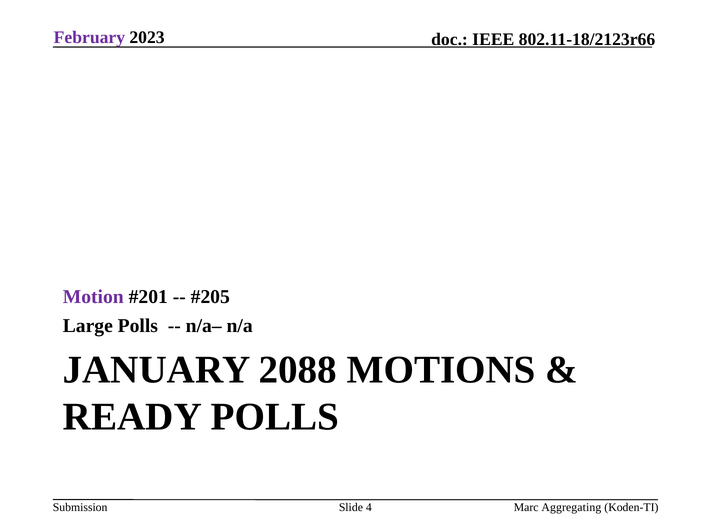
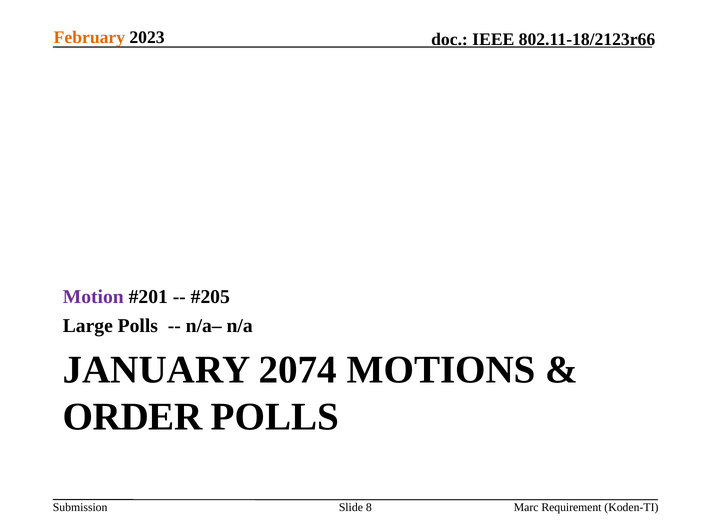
February colour: purple -> orange
2088: 2088 -> 2074
READY: READY -> ORDER
4: 4 -> 8
Aggregating: Aggregating -> Requirement
